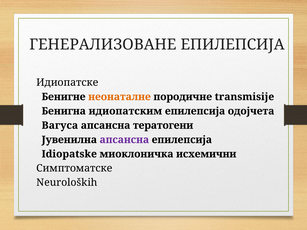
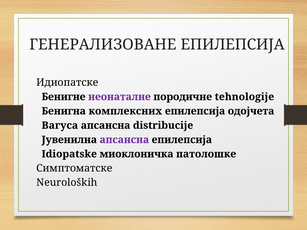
неонаталне colour: orange -> purple
transmisije: transmisije -> tehnologije
идиопатским: идиопатским -> комплексних
тератогени: тератогени -> distribucije
исхемични: исхемични -> патолошке
